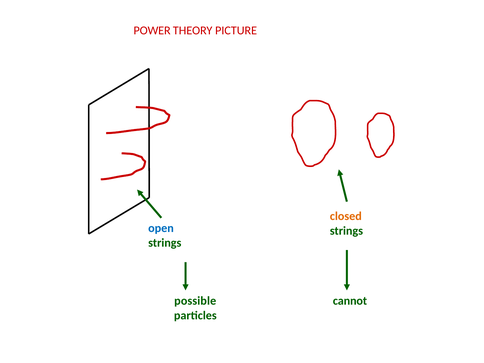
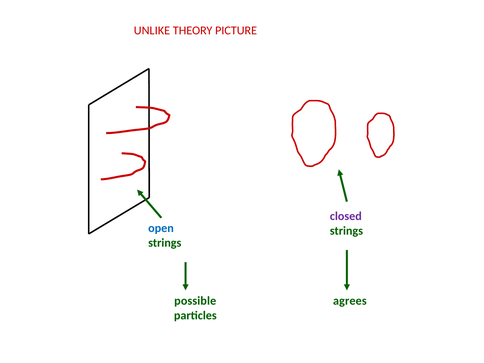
POWER: POWER -> UNLIKE
closed colour: orange -> purple
cannot: cannot -> agrees
